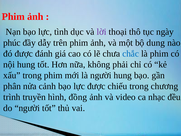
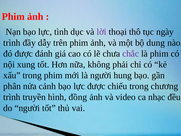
phúc at (12, 43): phúc -> trình
chắc colour: blue -> purple
nội hung: hung -> xung
